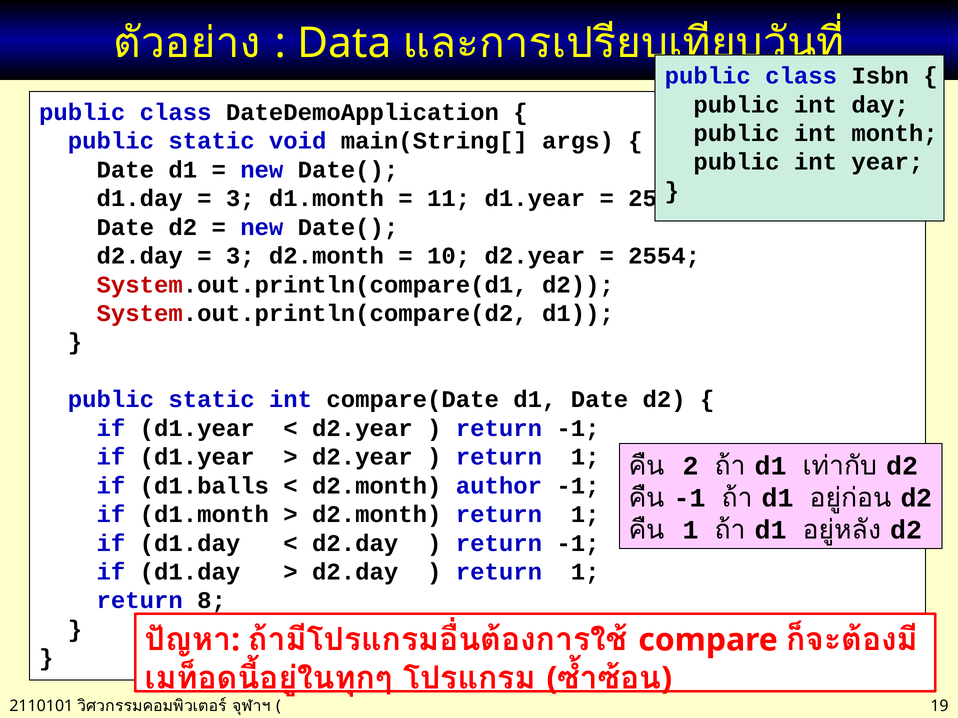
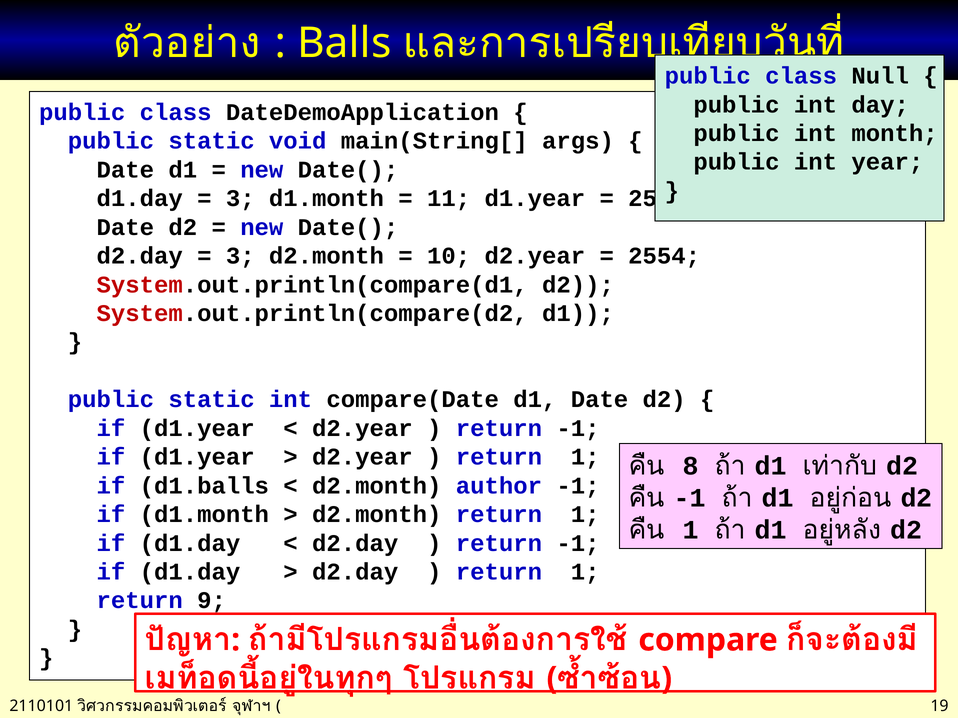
Data: Data -> Balls
Isbn: Isbn -> Null
2: 2 -> 8
8: 8 -> 9
